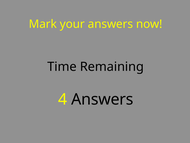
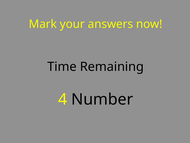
4 Answers: Answers -> Number
